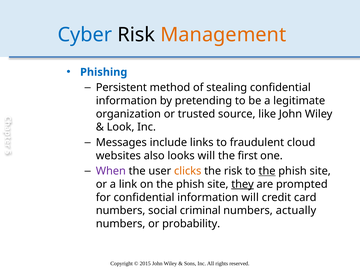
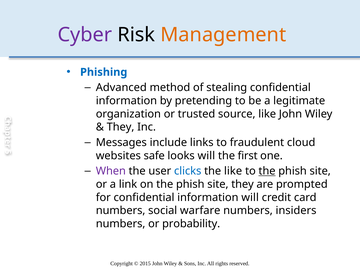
Cyber colour: blue -> purple
Persistent: Persistent -> Advanced
Look at (121, 127): Look -> They
also: also -> safe
clicks colour: orange -> blue
the risk: risk -> like
they at (243, 184) underline: present -> none
criminal: criminal -> warfare
actually: actually -> insiders
